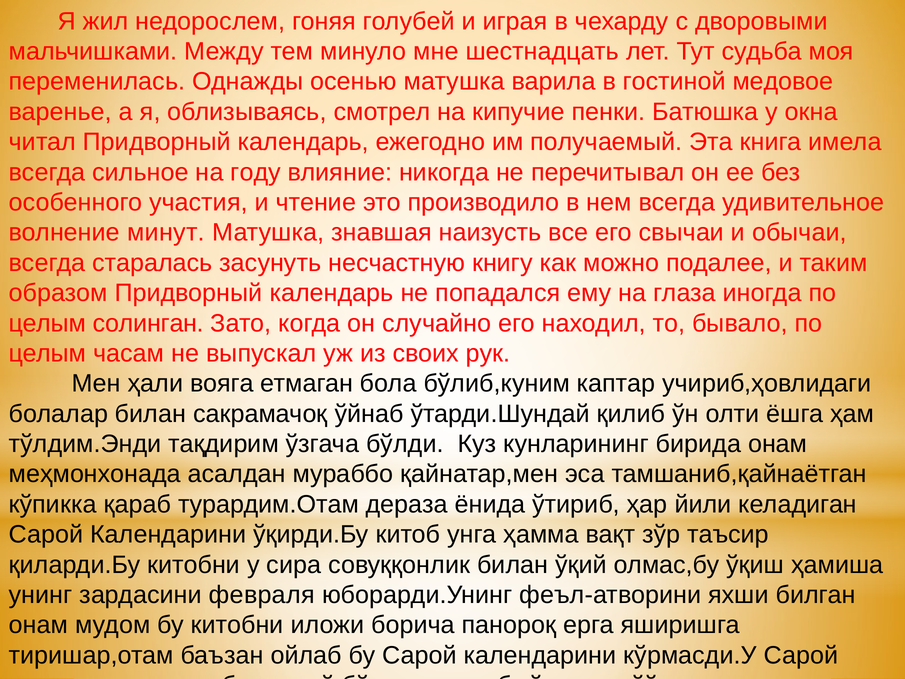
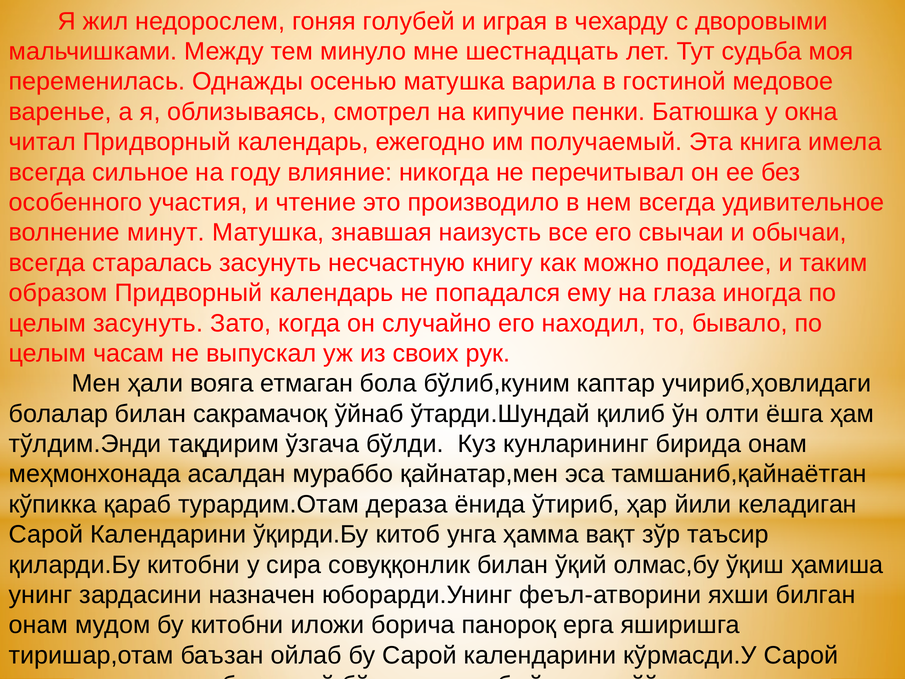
целым солинган: солинган -> засунуть
февраля: февраля -> назначен
